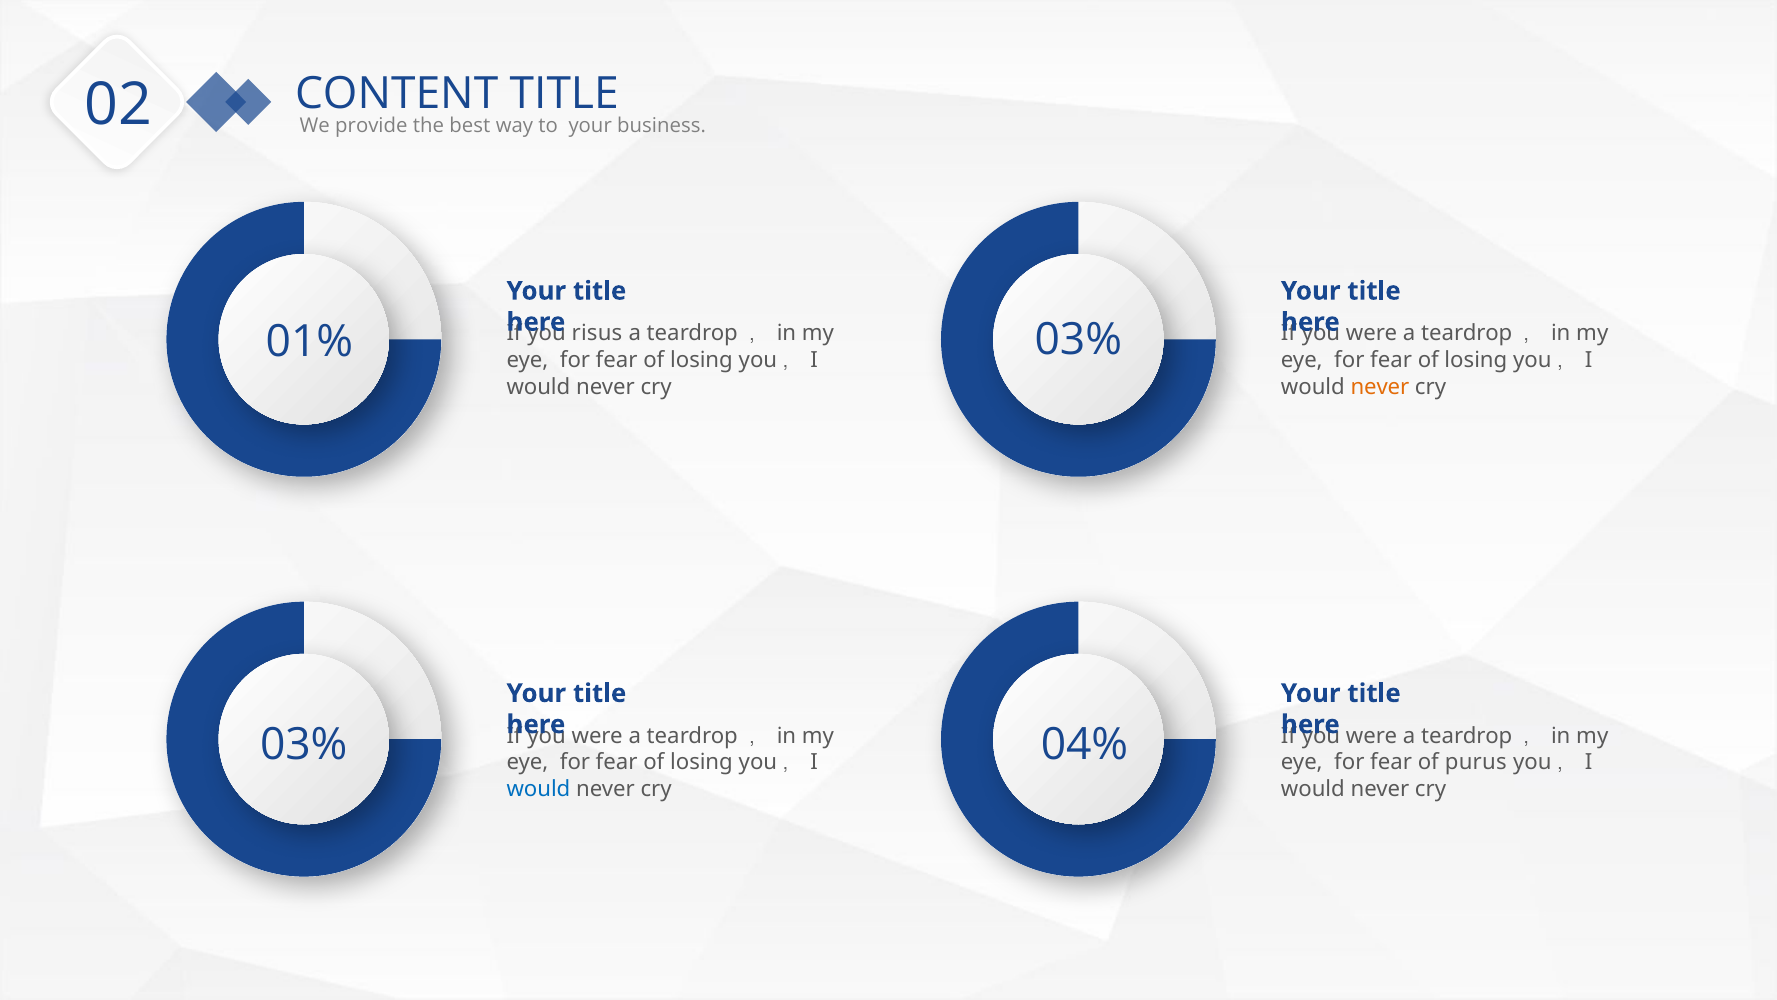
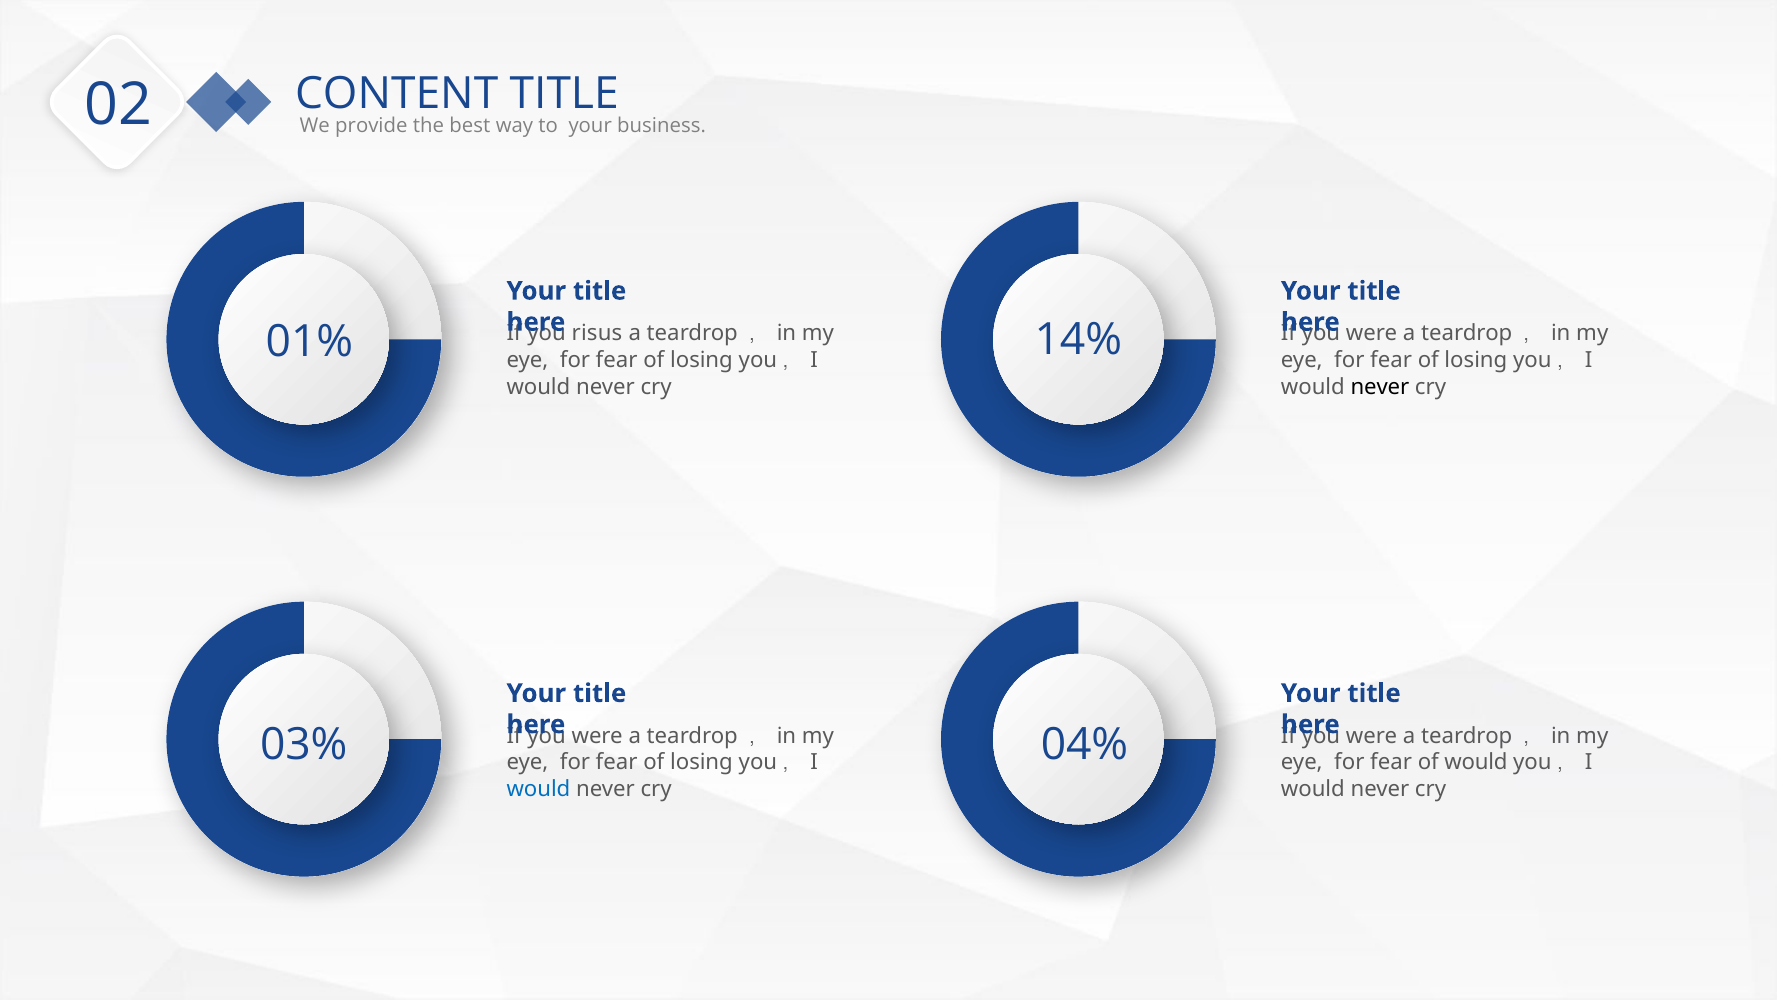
01% 03%: 03% -> 14%
never at (1380, 387) colour: orange -> black
of purus: purus -> would
